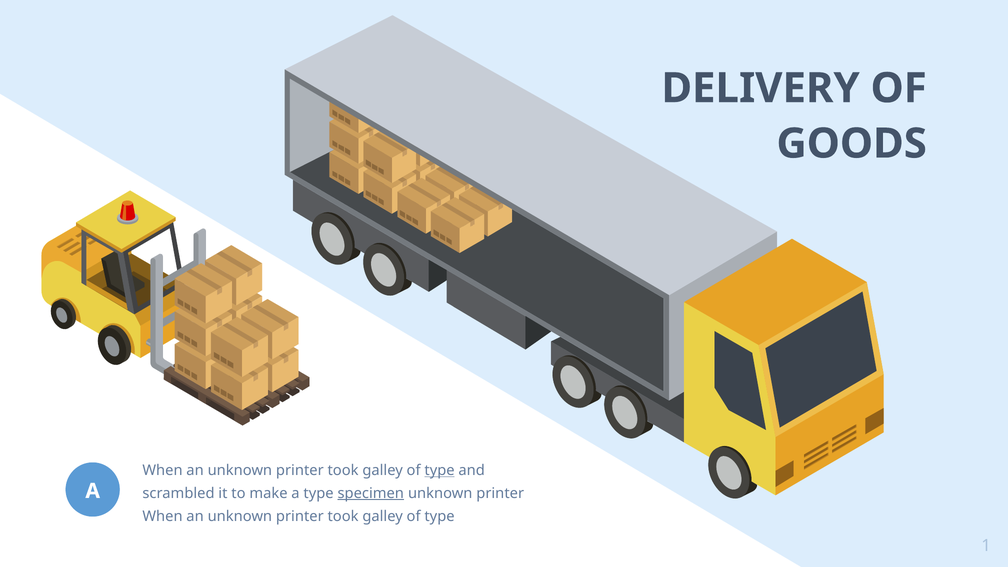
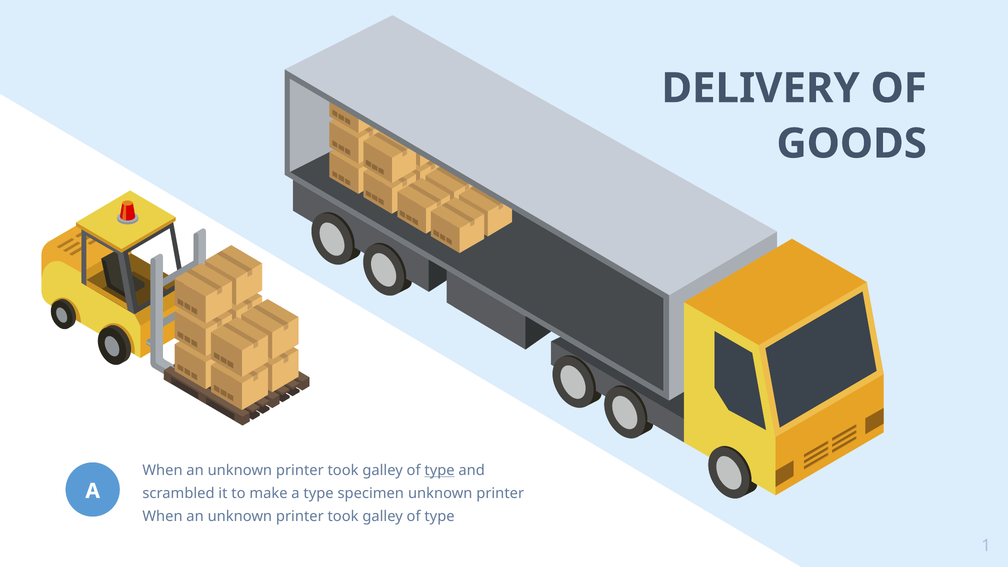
specimen underline: present -> none
